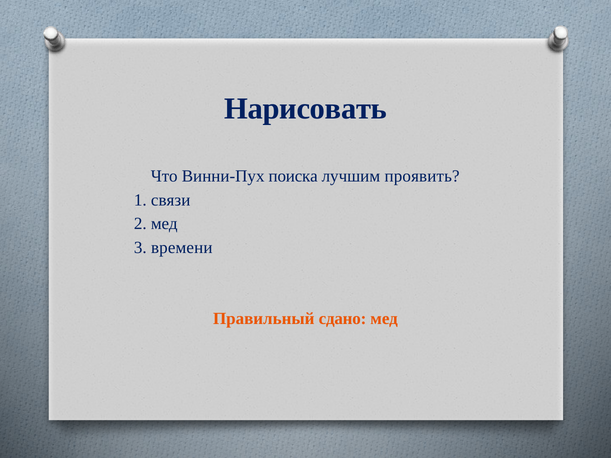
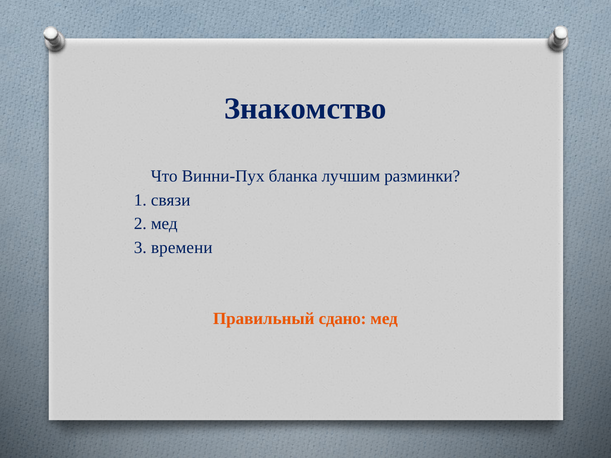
Нарисовать: Нарисовать -> Знакомство
поиска: поиска -> бланка
проявить: проявить -> разминки
